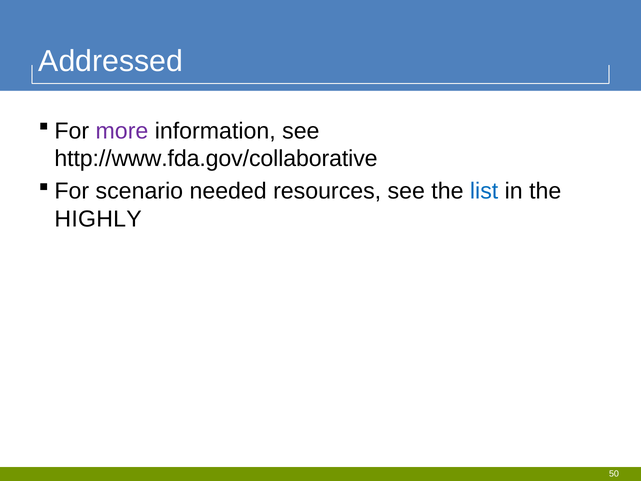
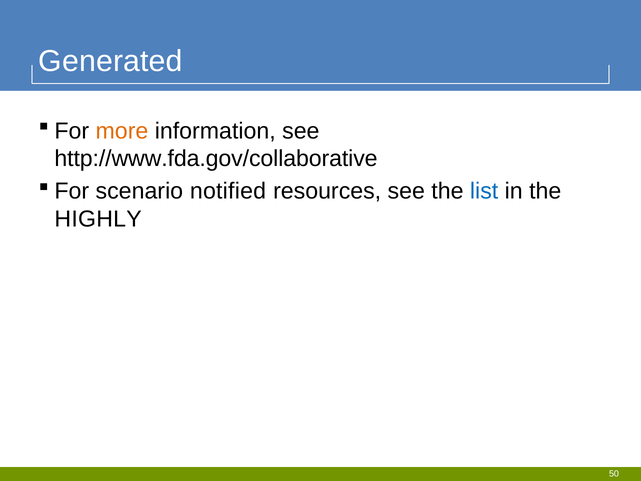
Addressed: Addressed -> Generated
more colour: purple -> orange
needed: needed -> notified
